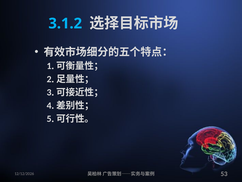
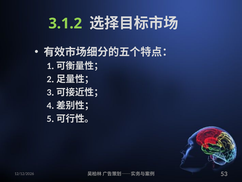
3.1.2 colour: light blue -> light green
